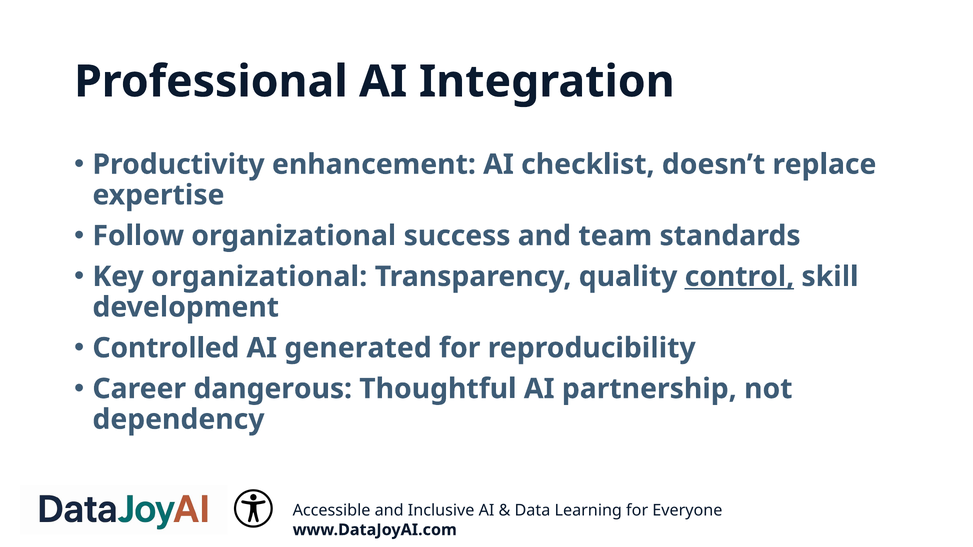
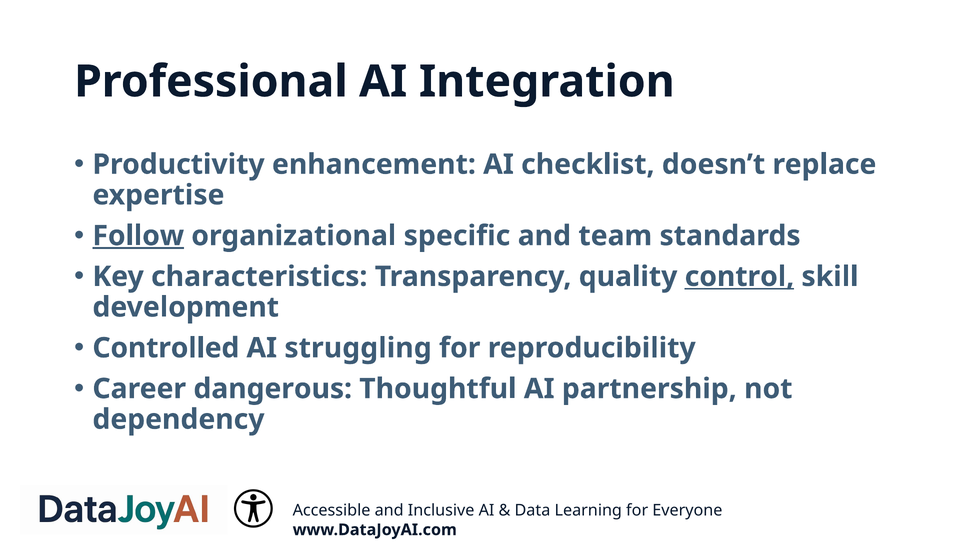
Follow underline: none -> present
success: success -> specific
Key organizational: organizational -> characteristics
generated: generated -> struggling
